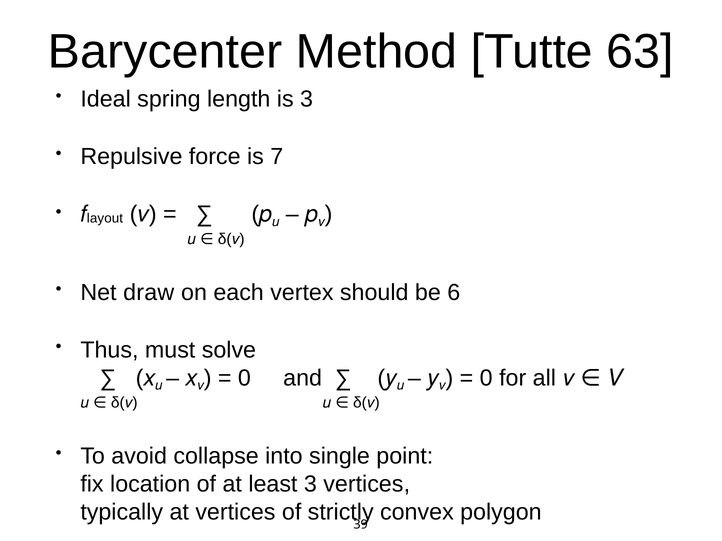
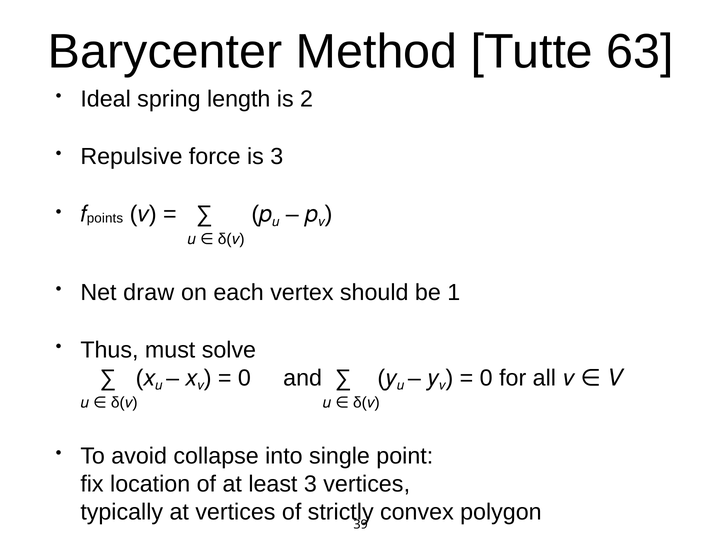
is 3: 3 -> 2
is 7: 7 -> 3
layout: layout -> points
6: 6 -> 1
